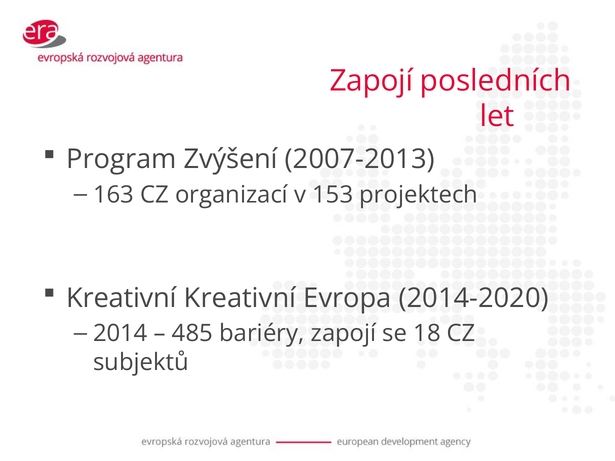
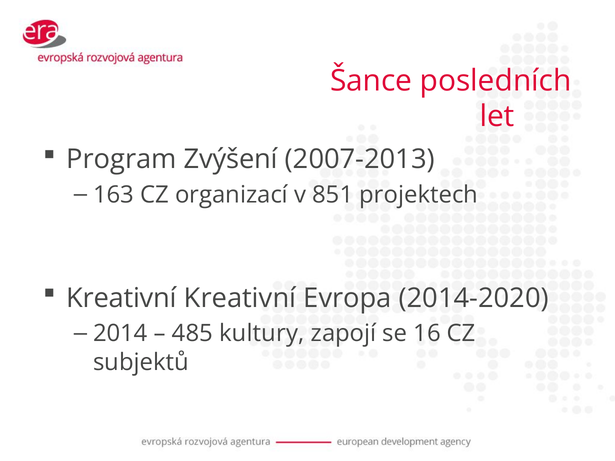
Zapojí at (371, 81): Zapojí -> Šance
153: 153 -> 851
bariéry: bariéry -> kultury
18: 18 -> 16
